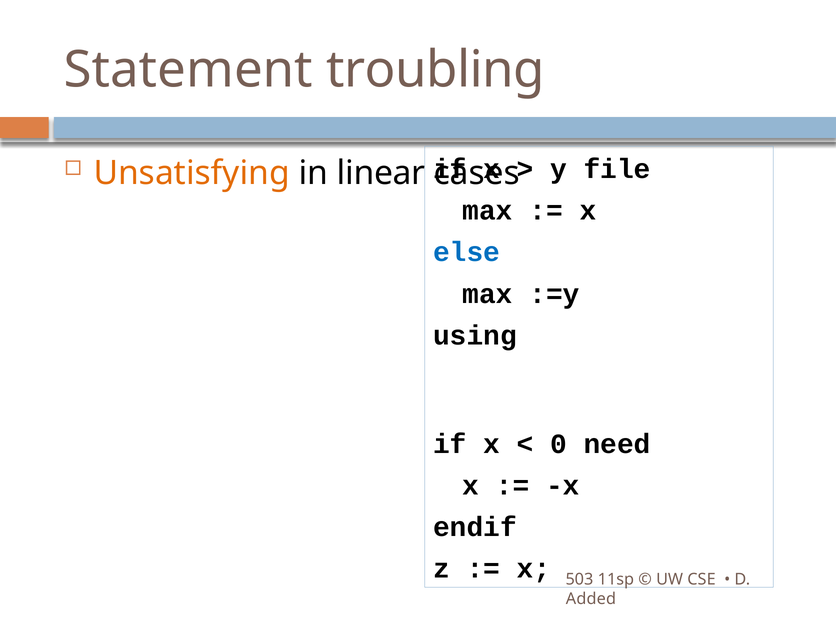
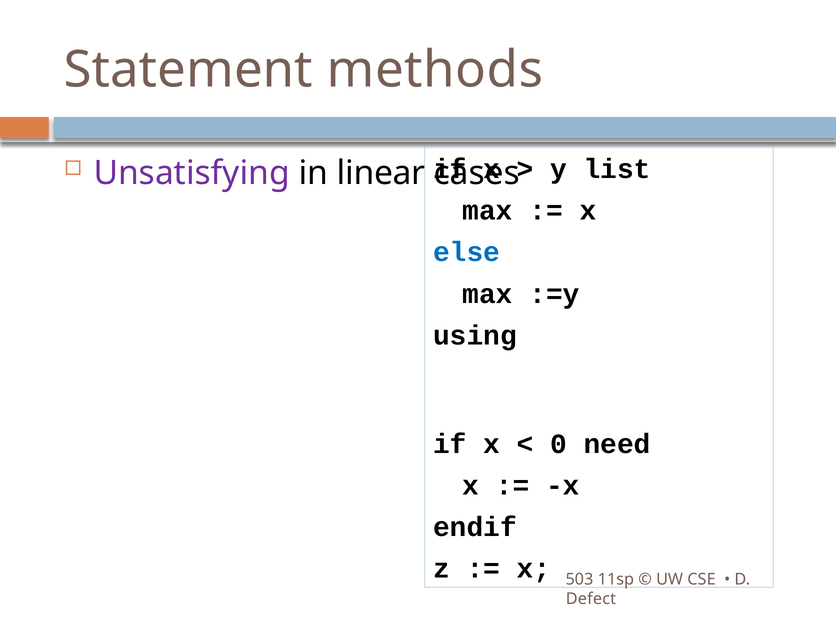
troubling: troubling -> methods
file: file -> list
Unsatisfying colour: orange -> purple
Added: Added -> Defect
